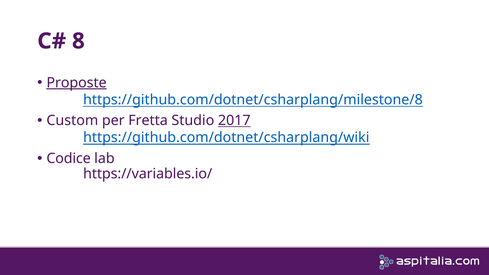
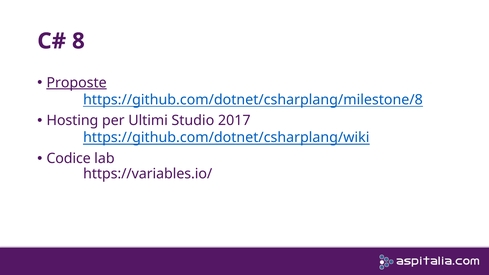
Custom: Custom -> Hosting
Fretta: Fretta -> Ultimi
2017 underline: present -> none
